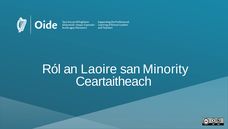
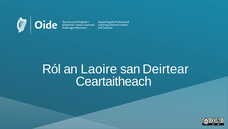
Minority: Minority -> Deirtear
